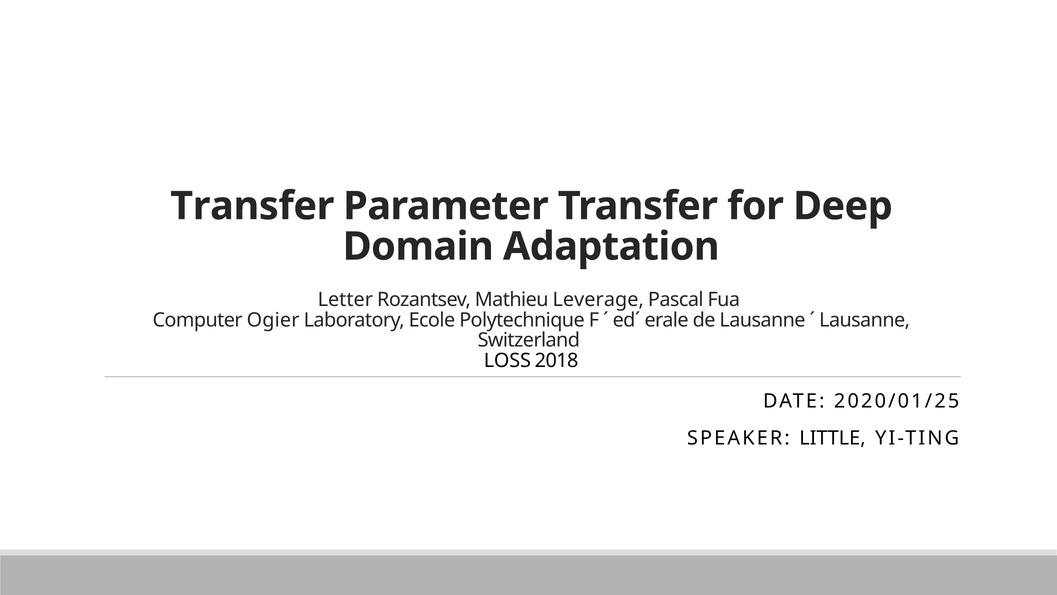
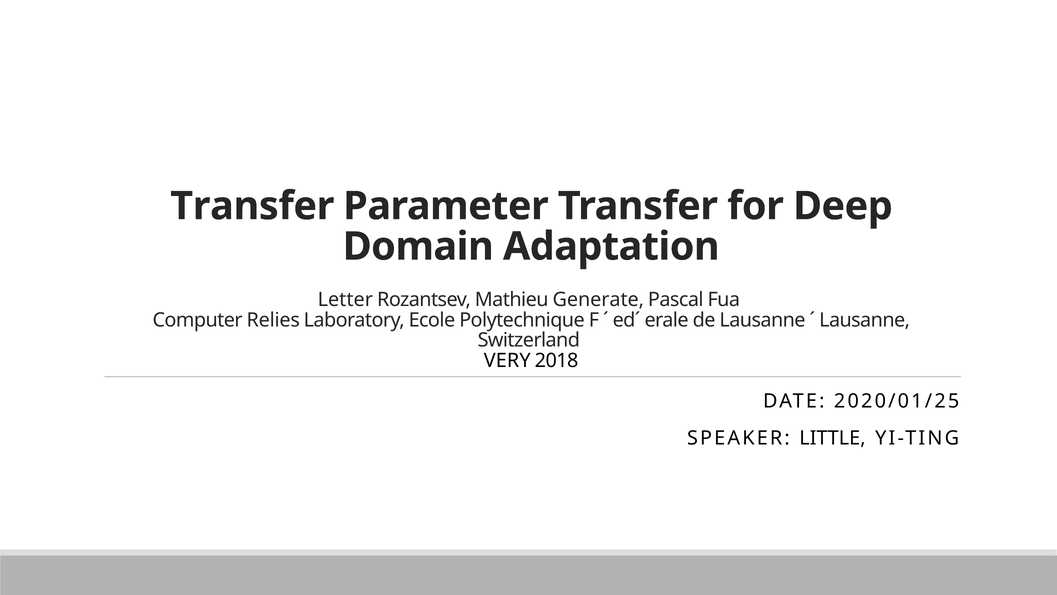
Leverage: Leverage -> Generate
Ogier: Ogier -> Relies
LOSS: LOSS -> VERY
